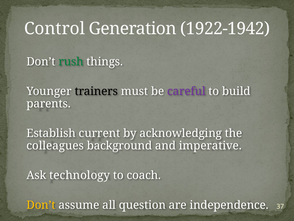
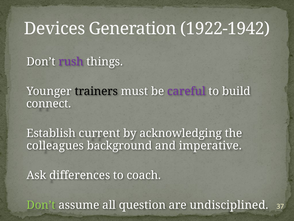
Control: Control -> Devices
rush colour: green -> purple
parents: parents -> connect
technology: technology -> differences
Don’t at (41, 205) colour: yellow -> light green
independence: independence -> undisciplined
